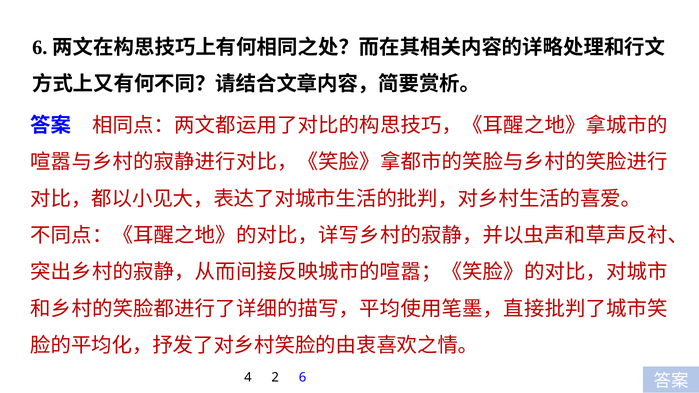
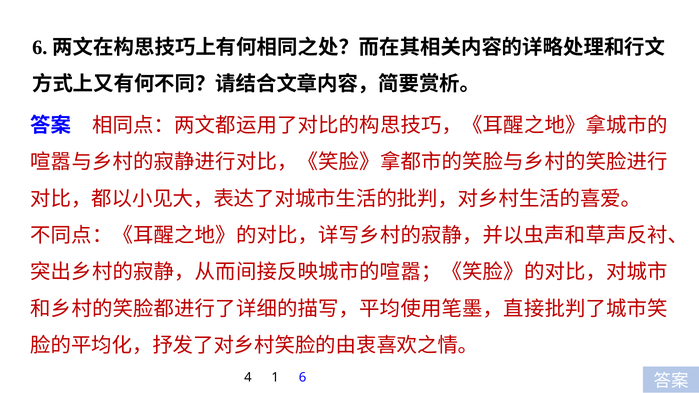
2: 2 -> 1
